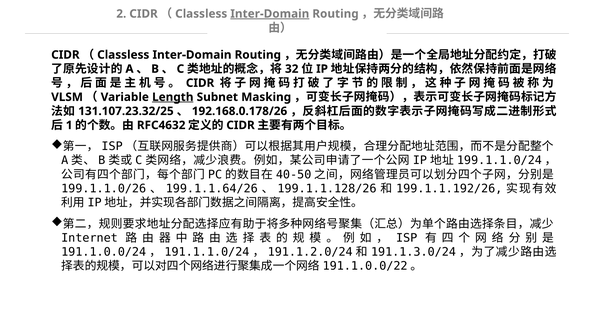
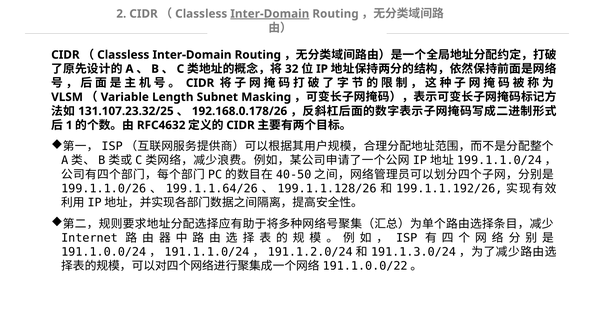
Length underline: present -> none
